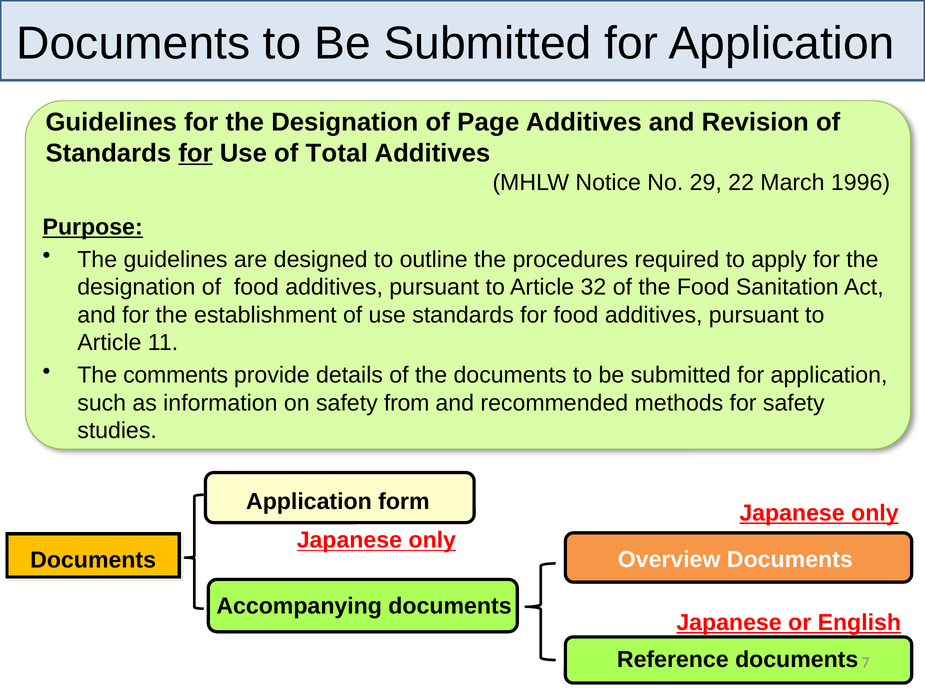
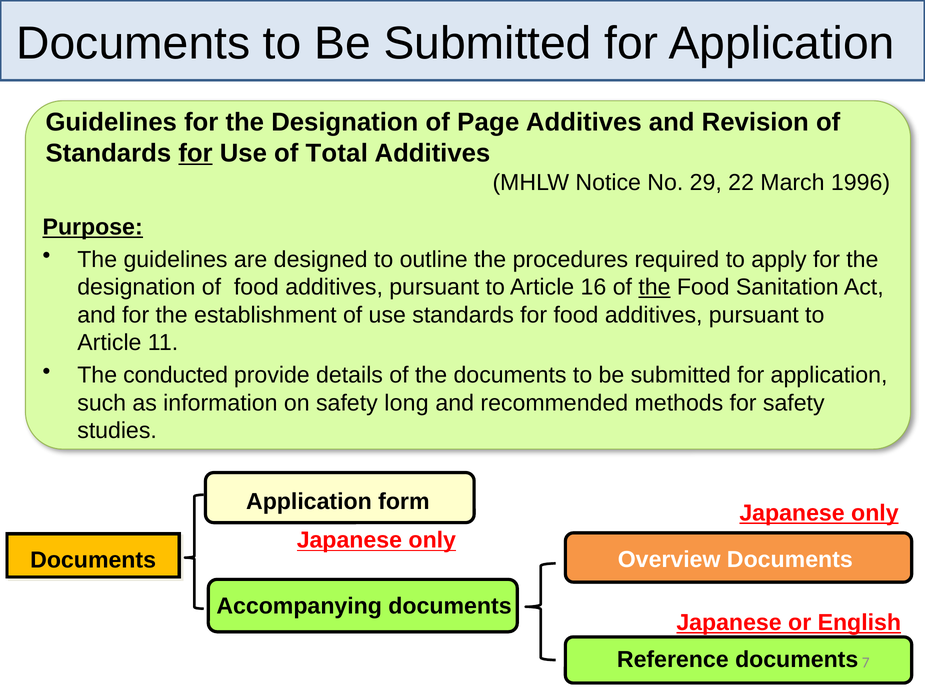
32: 32 -> 16
the at (654, 287) underline: none -> present
comments: comments -> conducted
from: from -> long
